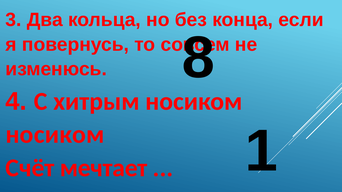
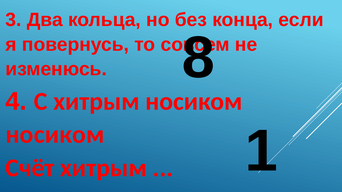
Счёт мечтает: мечтает -> хитрым
